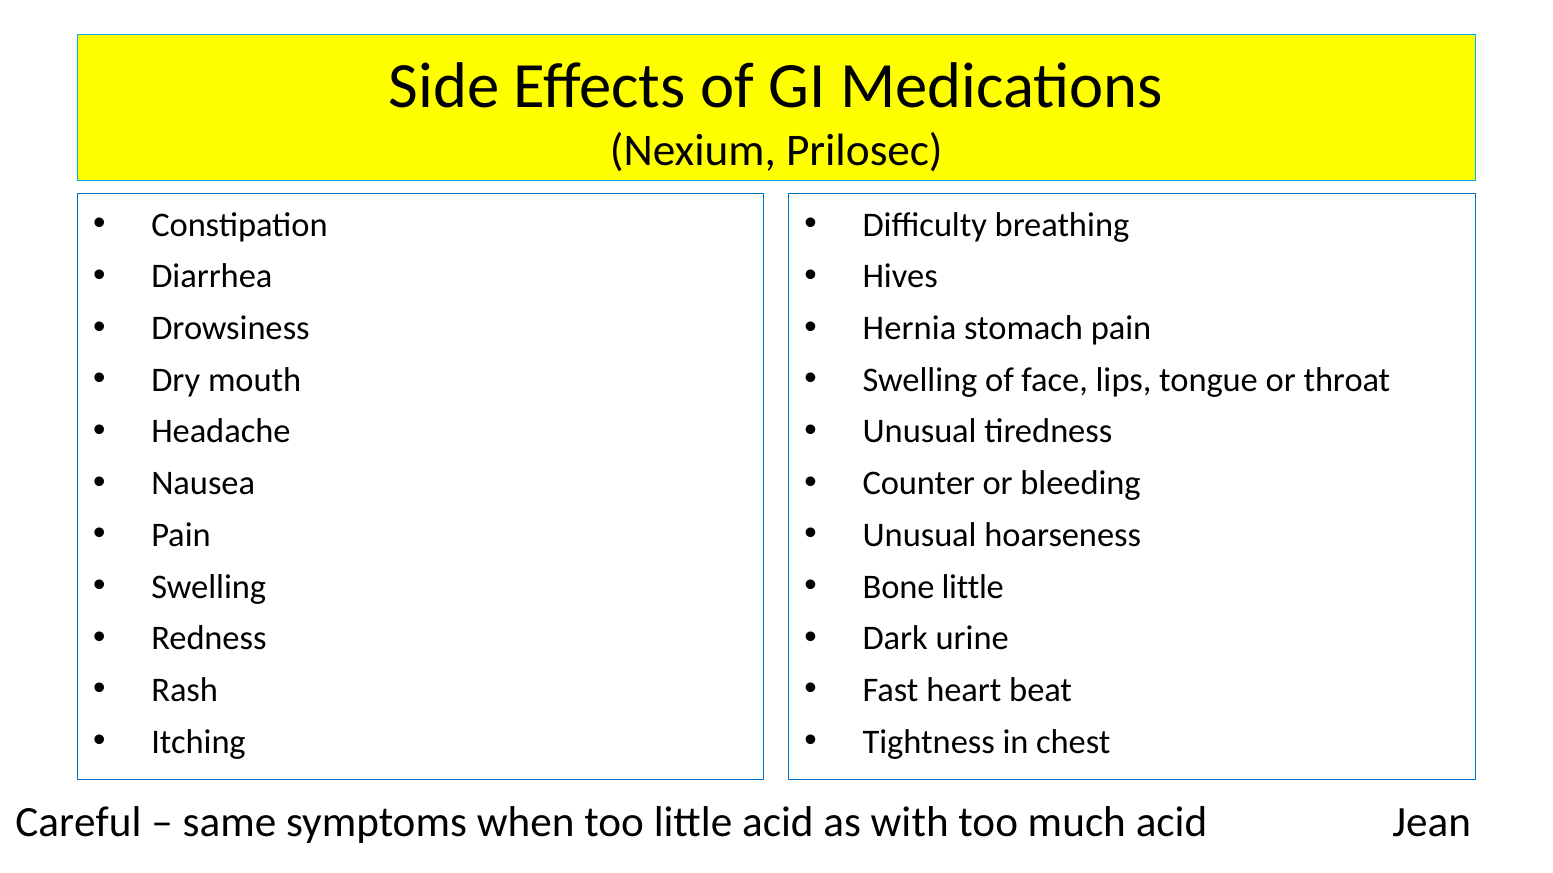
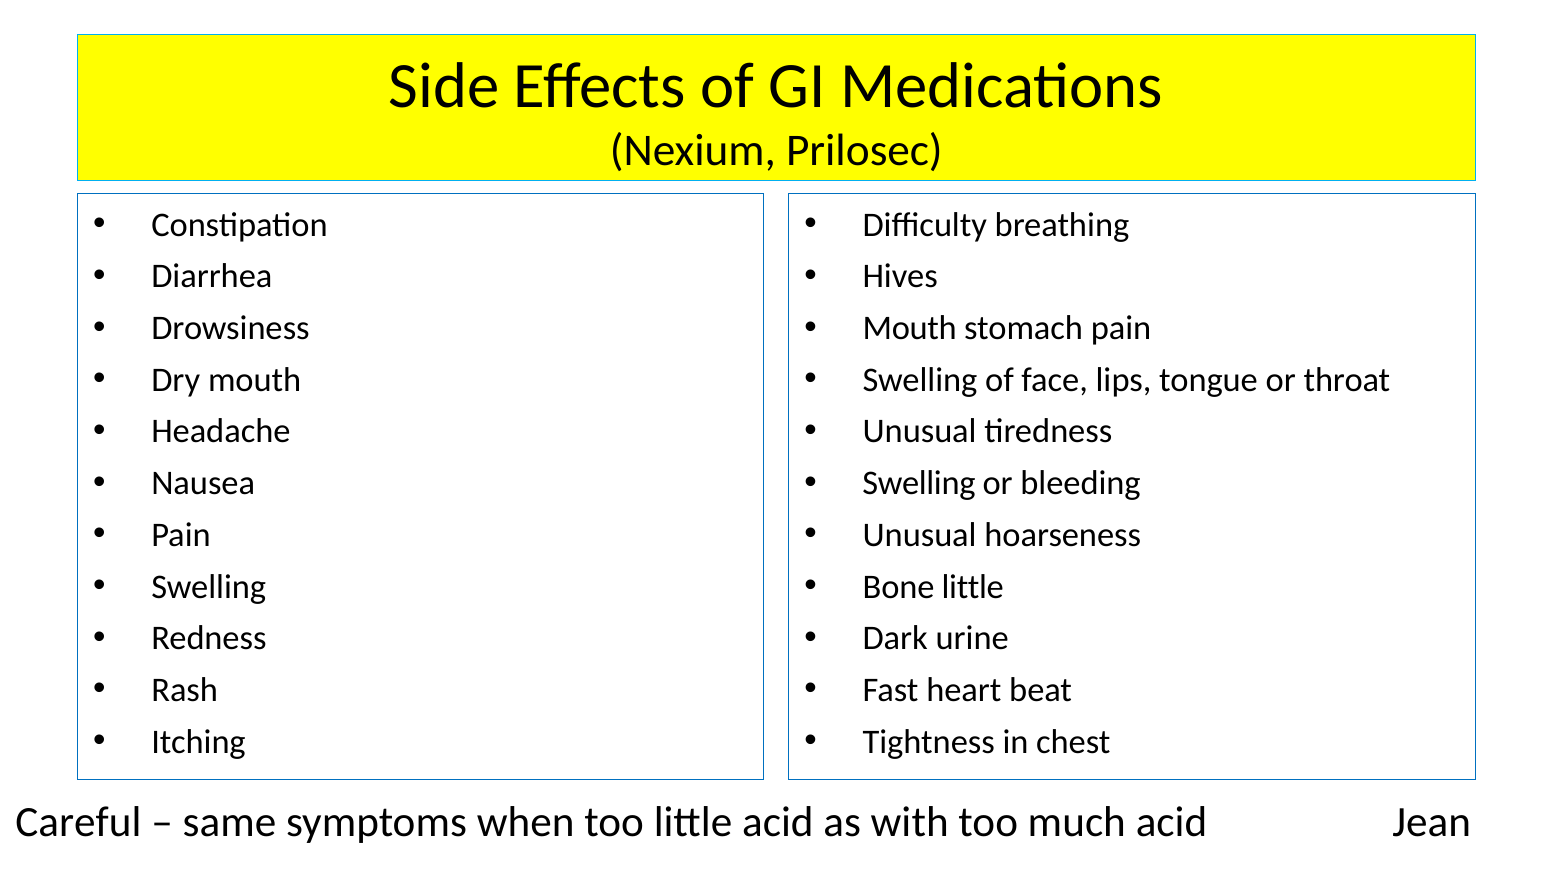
Hernia at (910, 328): Hernia -> Mouth
Counter at (919, 484): Counter -> Swelling
